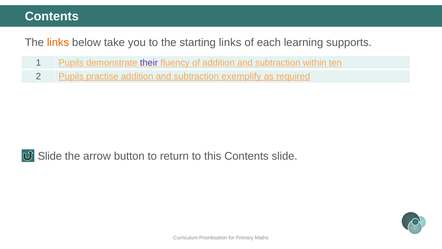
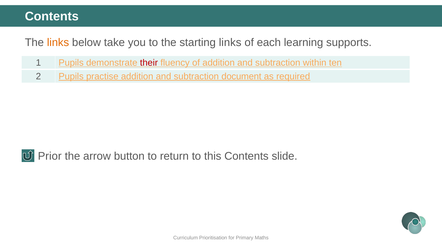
their colour: purple -> red
exemplify: exemplify -> document
Slide at (50, 156): Slide -> Prior
